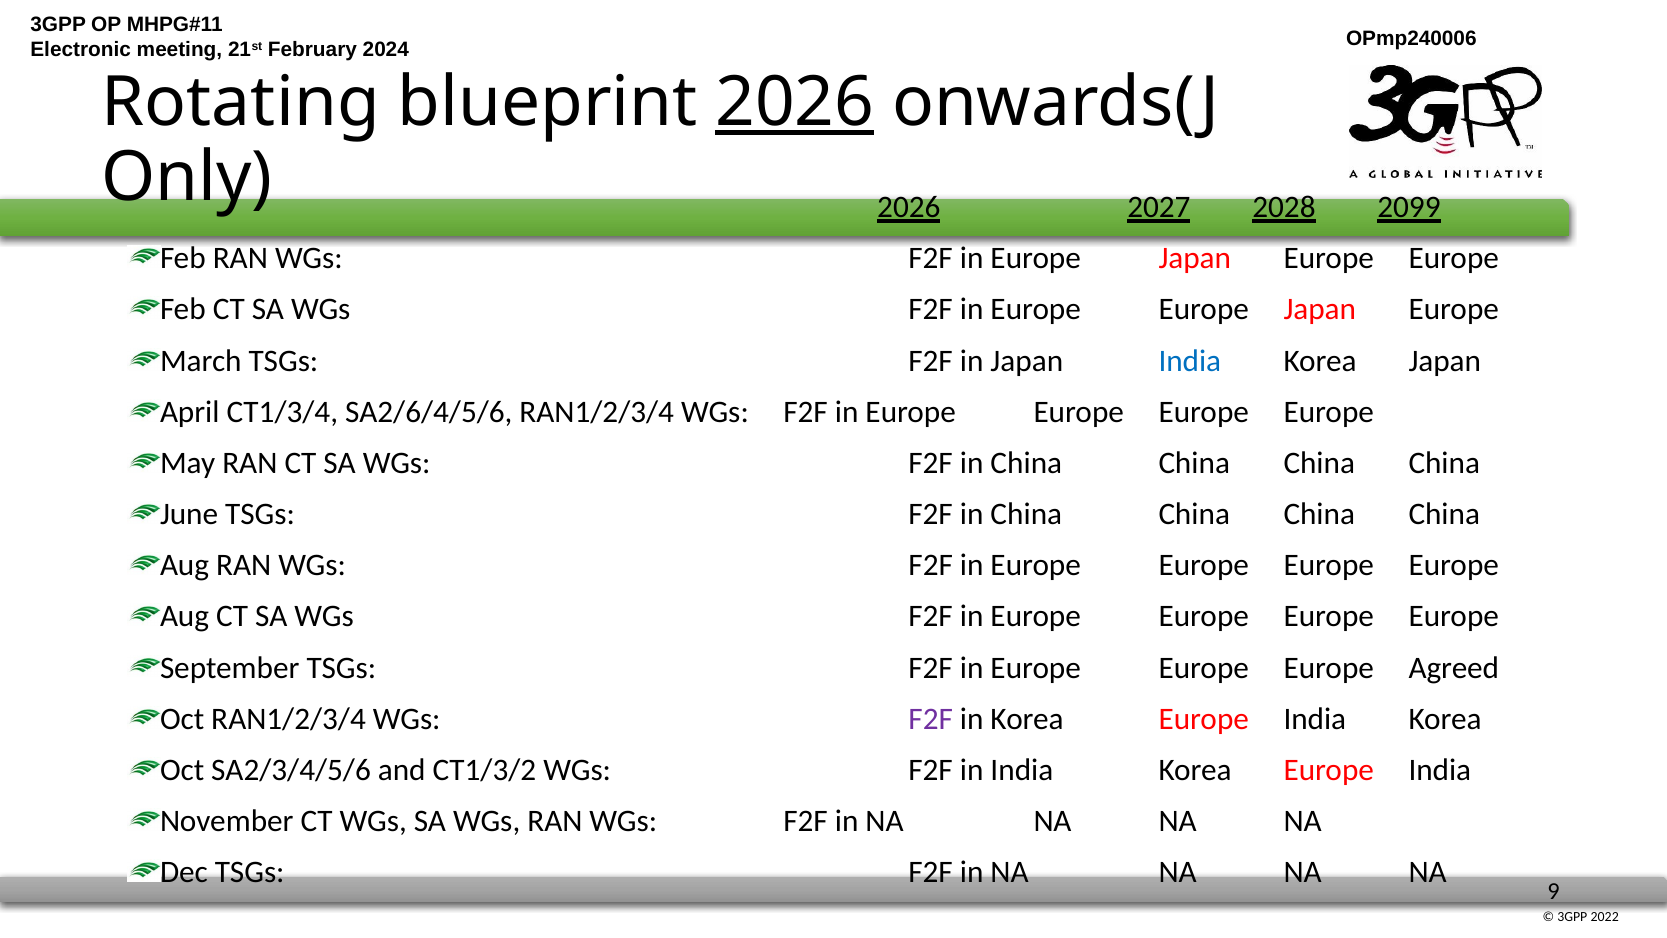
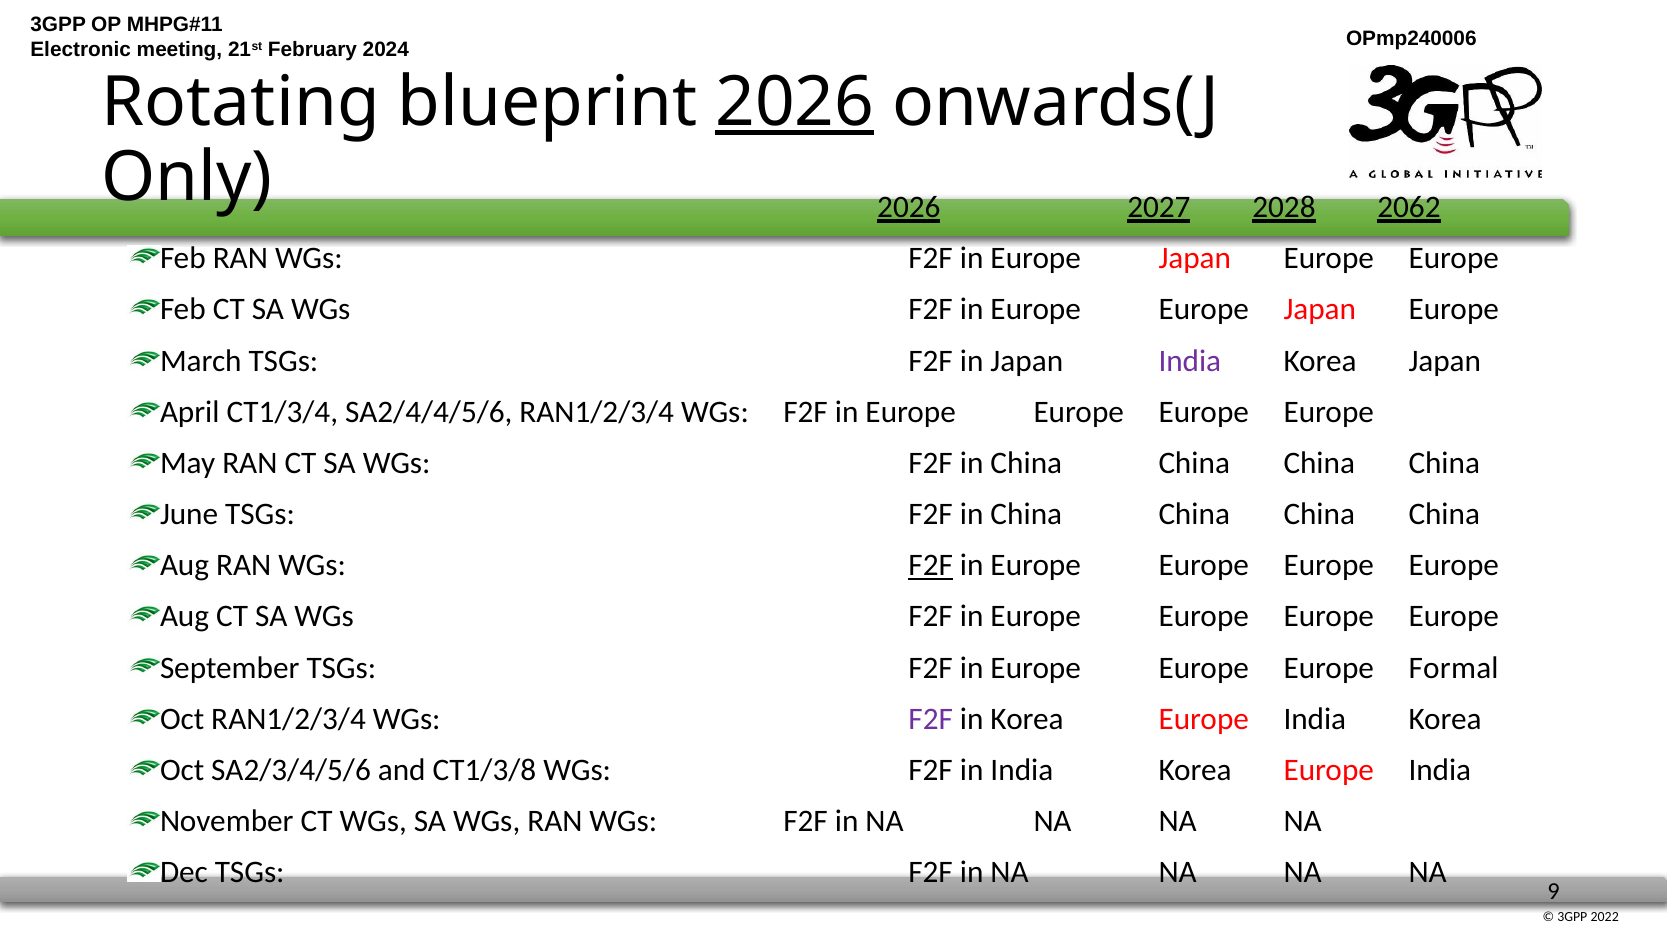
2099: 2099 -> 2062
India at (1190, 361) colour: blue -> purple
SA2/6/4/5/6: SA2/6/4/5/6 -> SA2/4/4/5/6
F2F at (931, 565) underline: none -> present
Agreed: Agreed -> Formal
CT1/3/2: CT1/3/2 -> CT1/3/8
